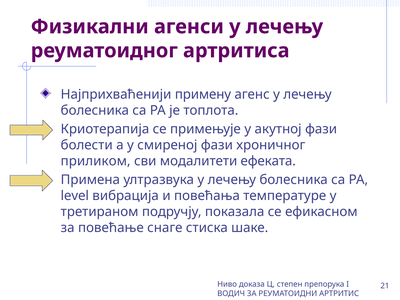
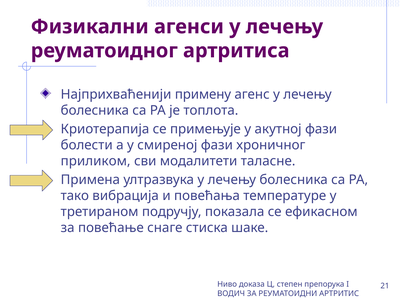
ефеката: ефеката -> таласне
level: level -> тако
